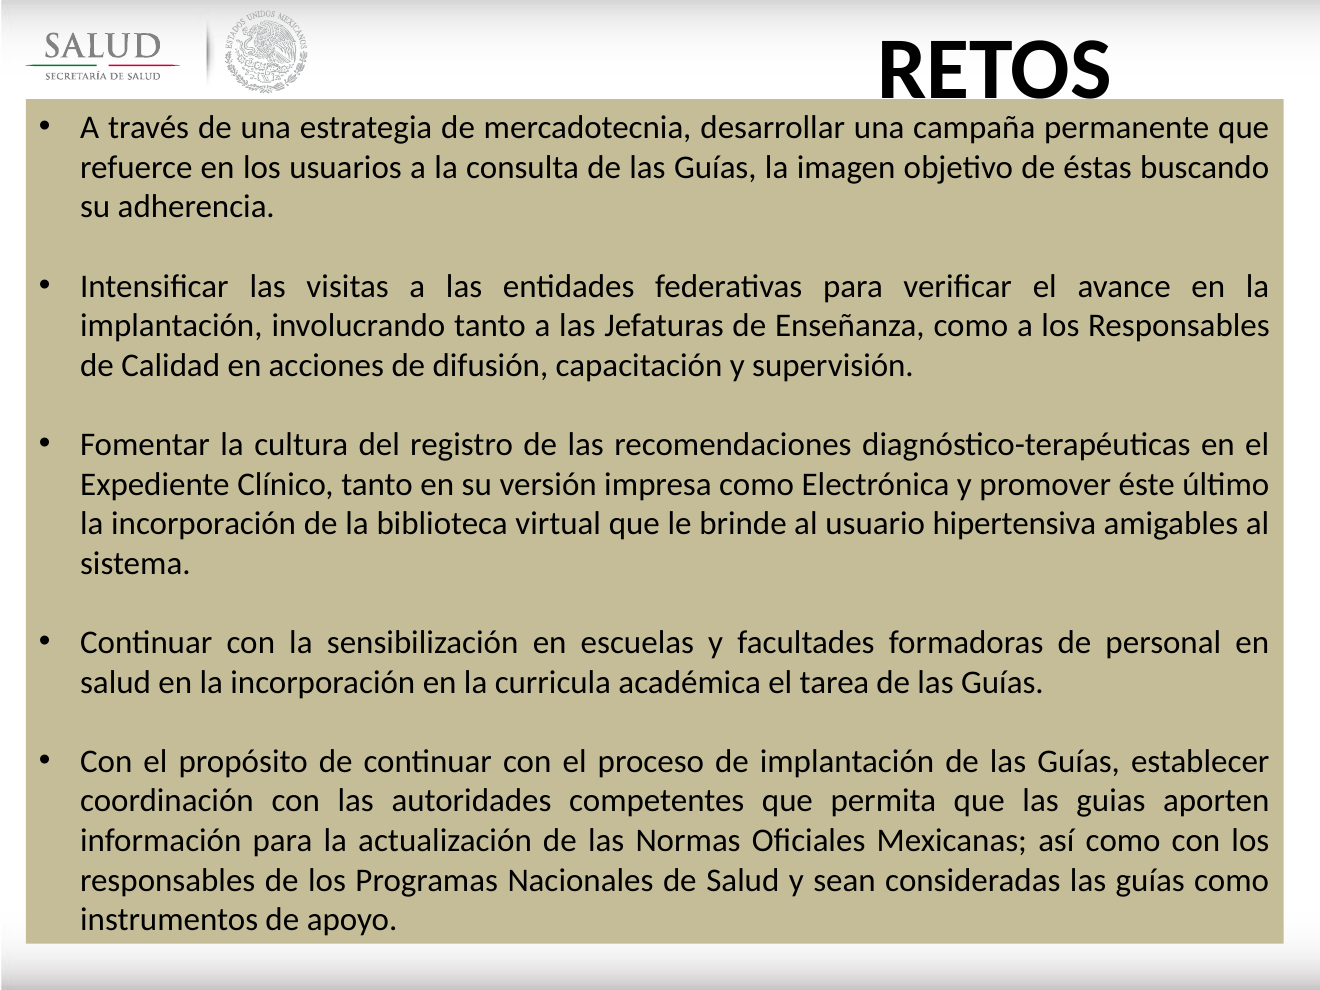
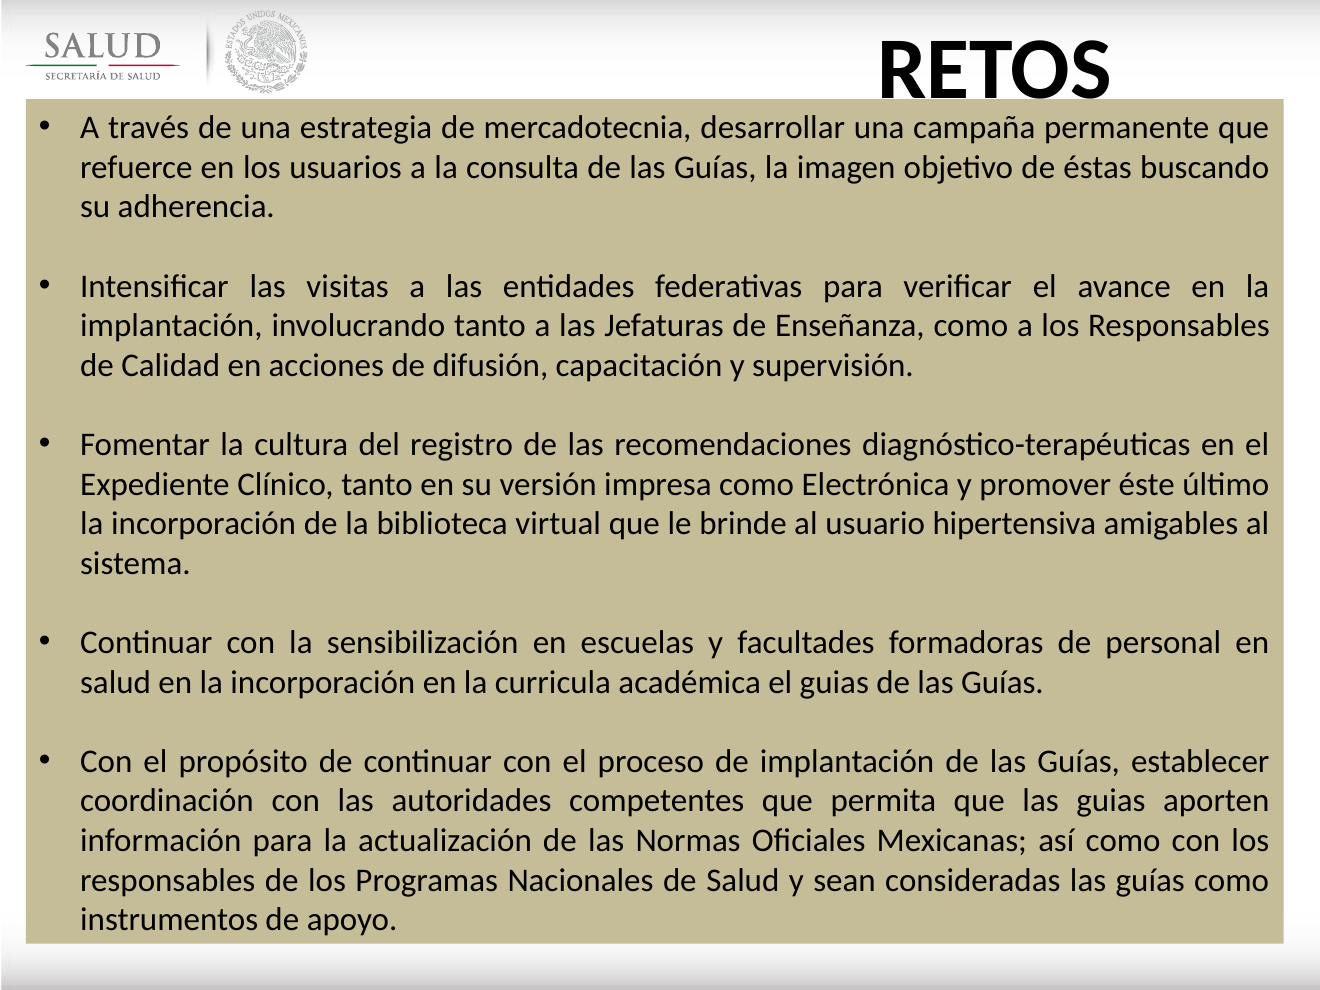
el tarea: tarea -> guias
